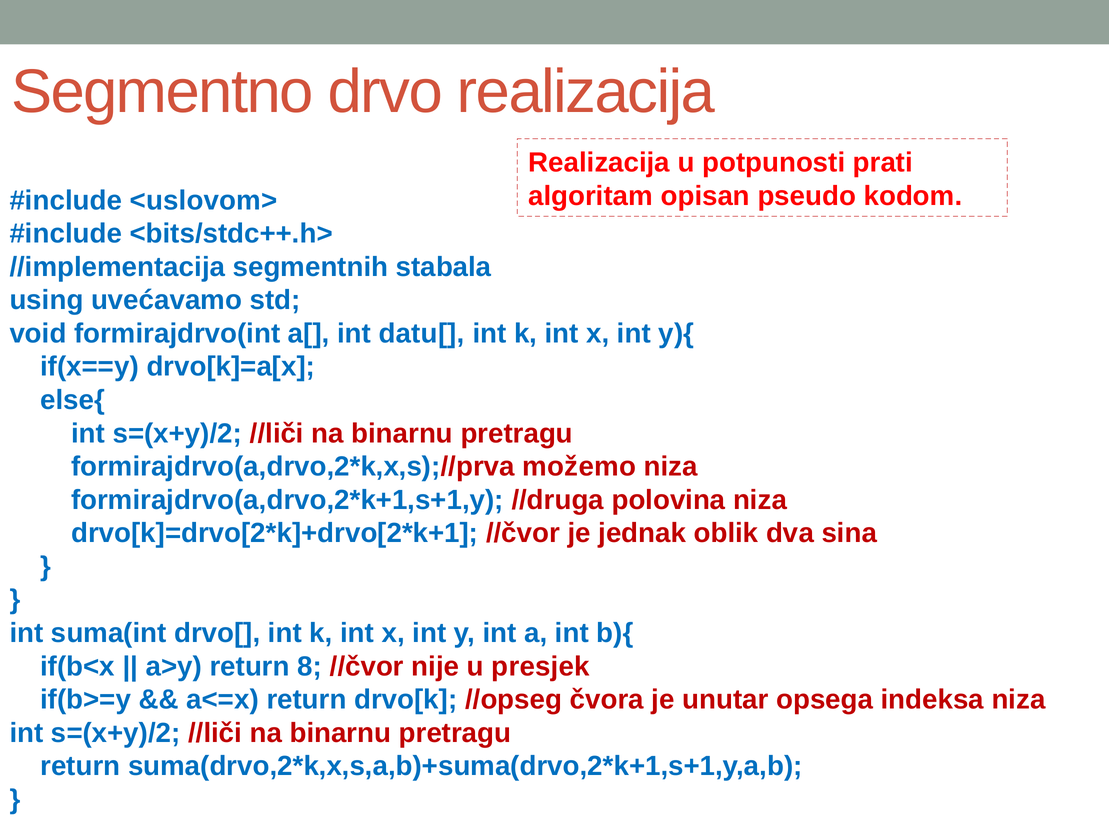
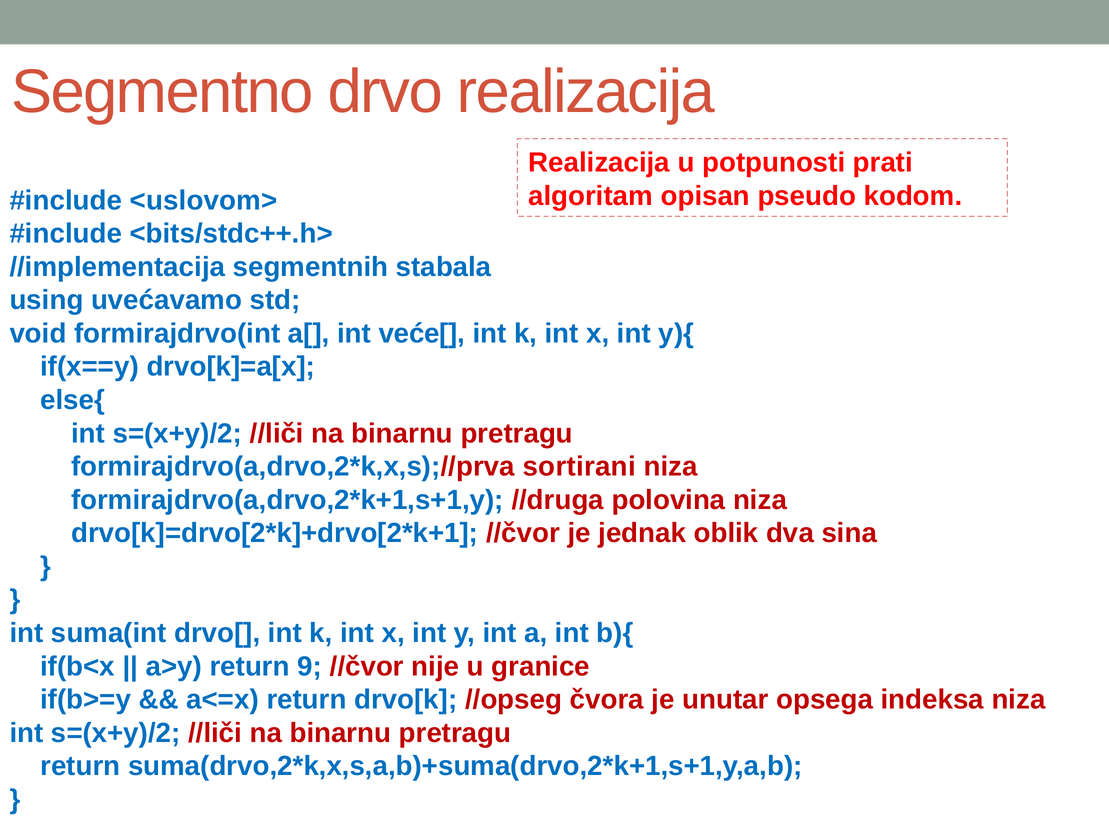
datu[: datu[ -> veće[
možemo: možemo -> sortirani
8: 8 -> 9
presjek: presjek -> granice
